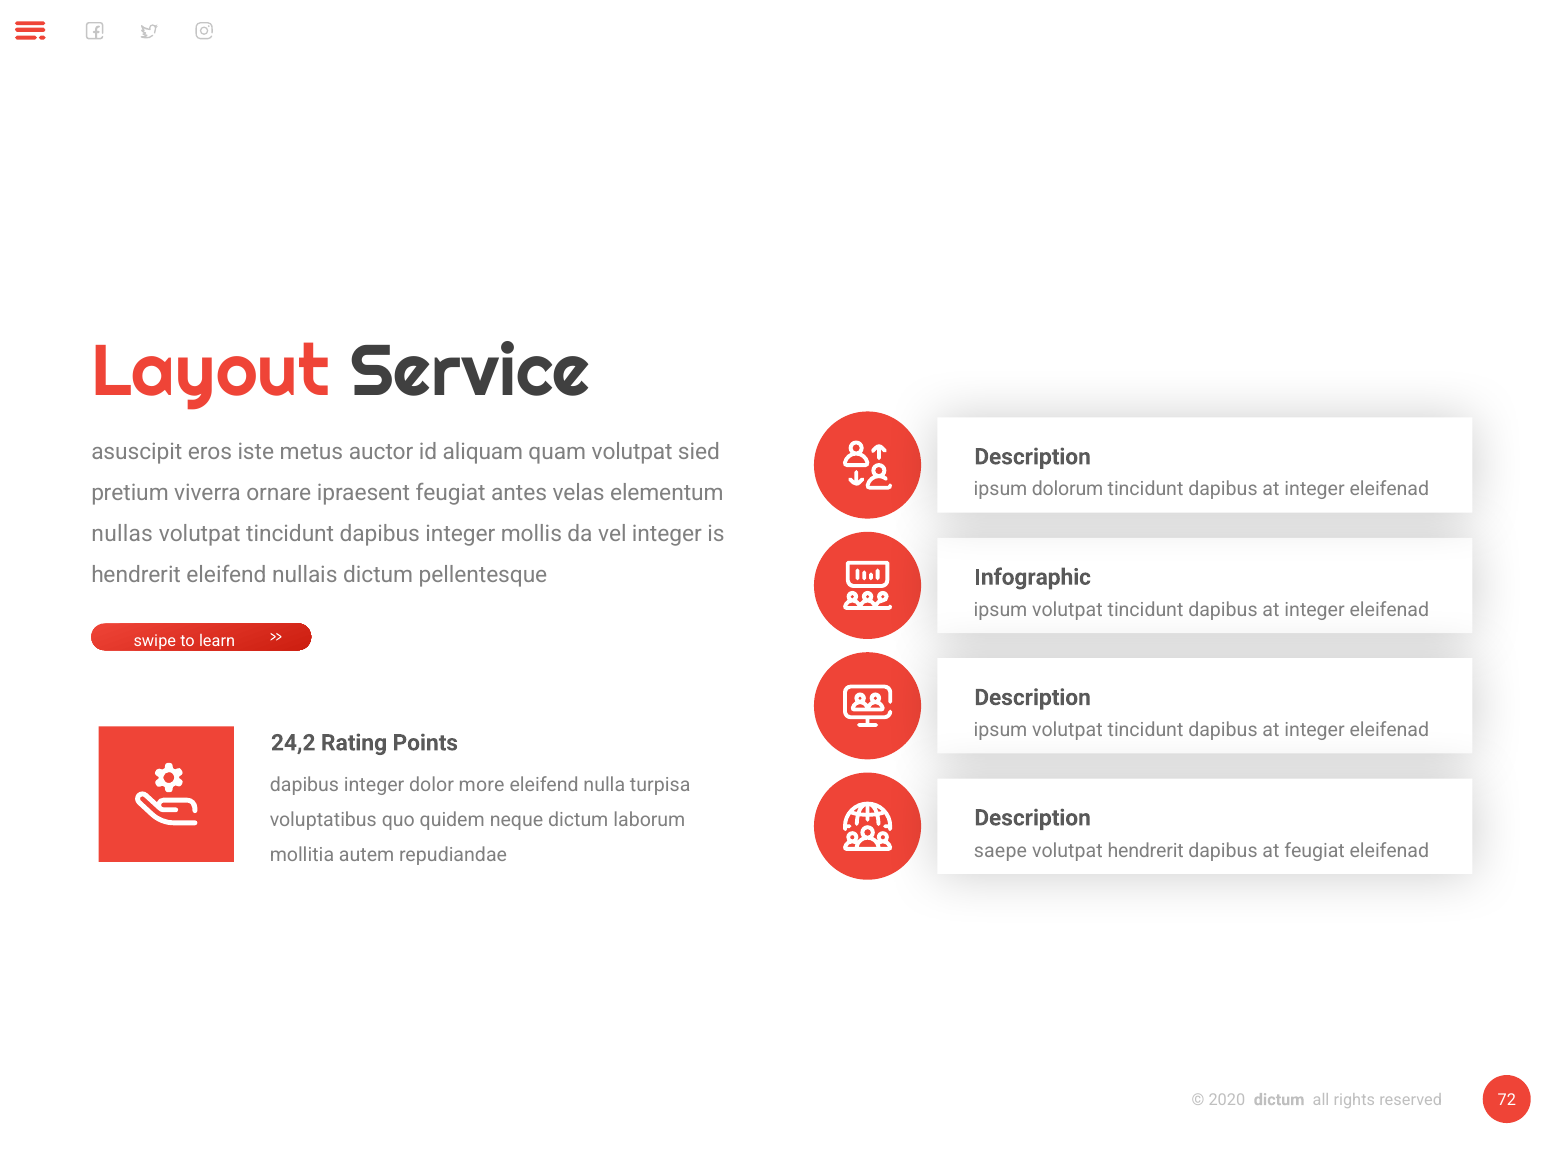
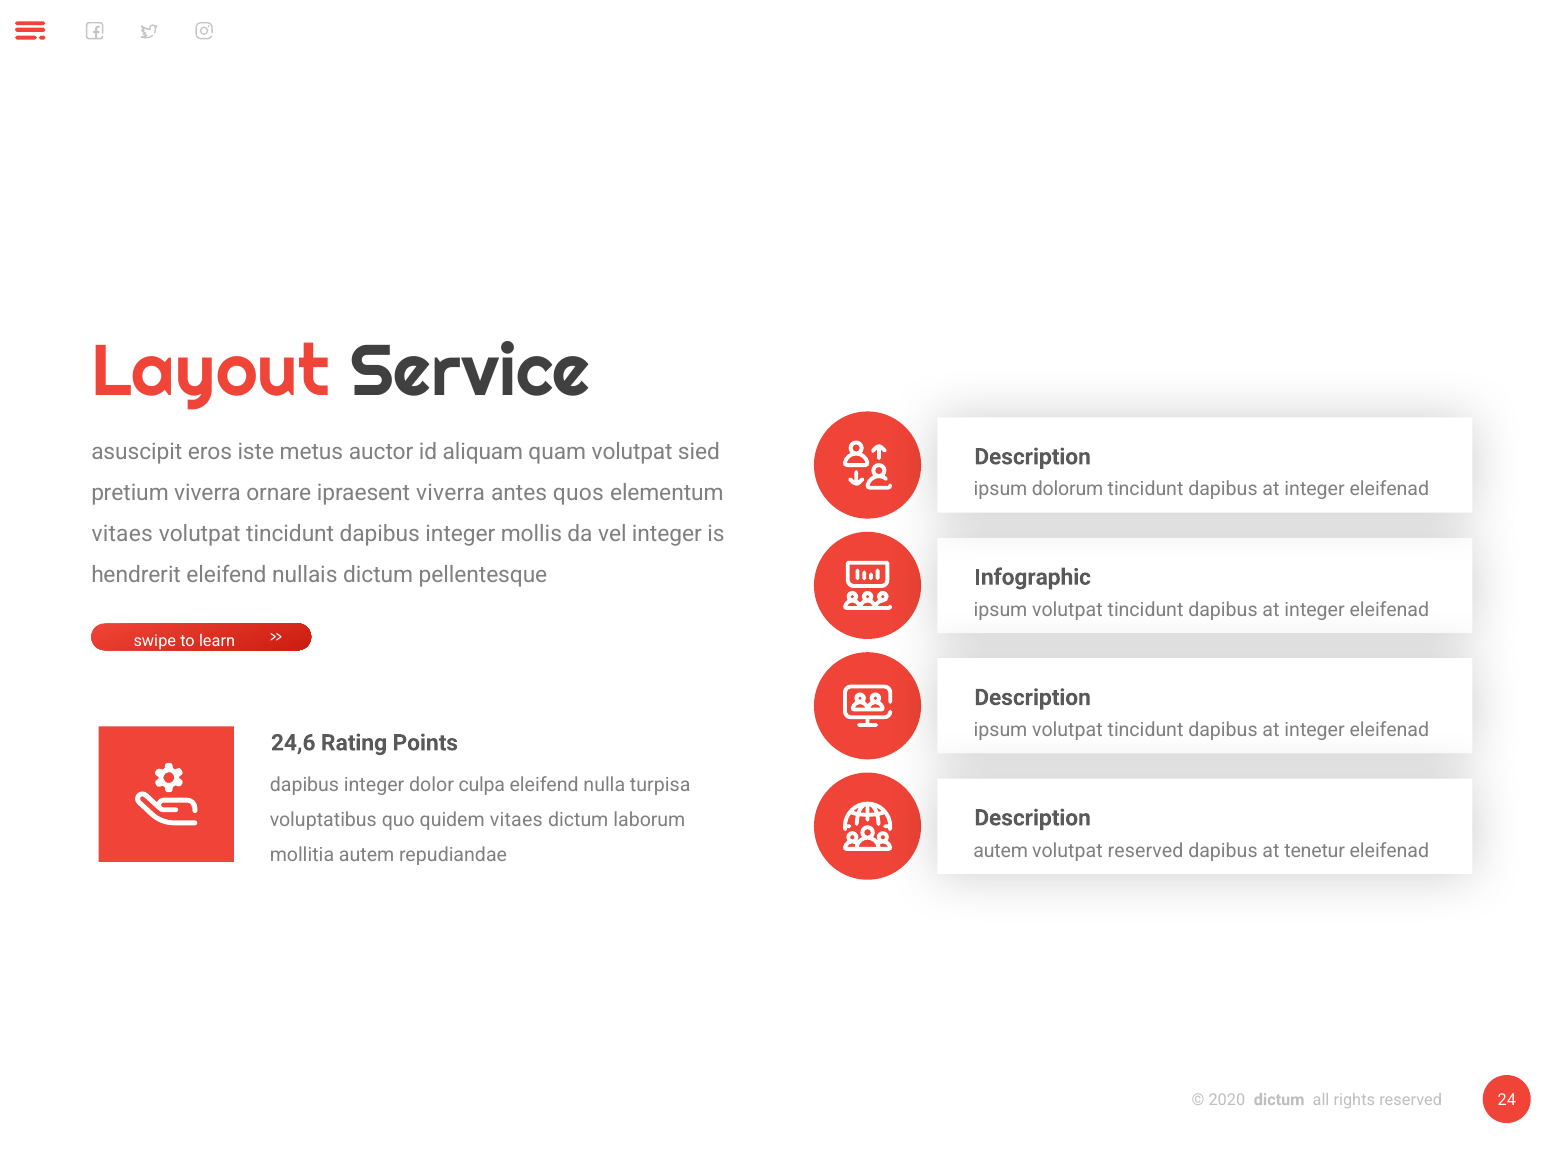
ipraesent feugiat: feugiat -> viverra
velas: velas -> quos
nullas at (122, 534): nullas -> vitaes
24,2: 24,2 -> 24,6
more: more -> culpa
quidem neque: neque -> vitaes
saepe at (1000, 851): saepe -> autem
volutpat hendrerit: hendrerit -> reserved
at feugiat: feugiat -> tenetur
72: 72 -> 24
